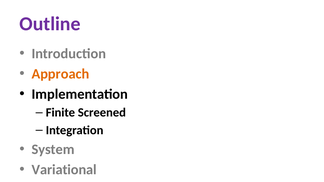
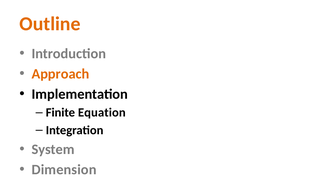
Outline colour: purple -> orange
Screened: Screened -> Equation
Variational: Variational -> Dimension
